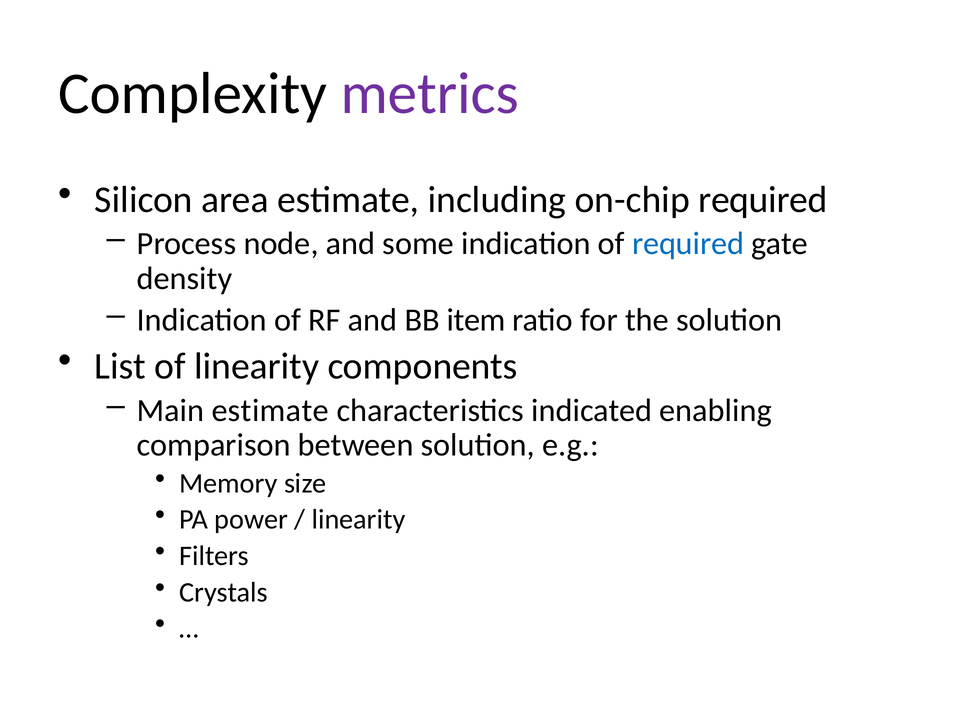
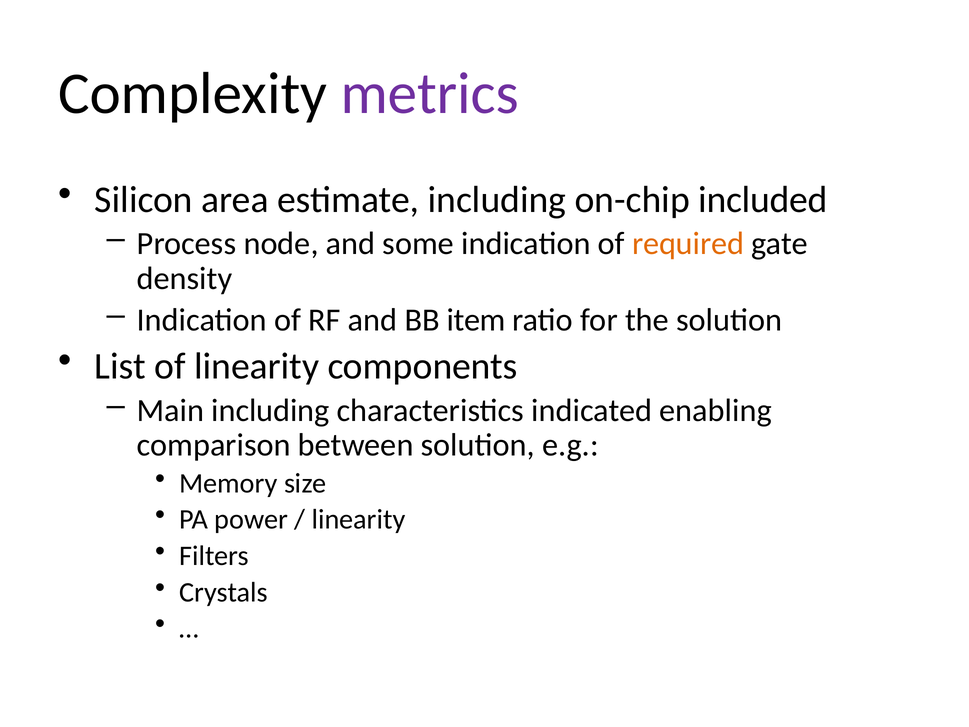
on-chip required: required -> included
required at (688, 244) colour: blue -> orange
Main estimate: estimate -> including
